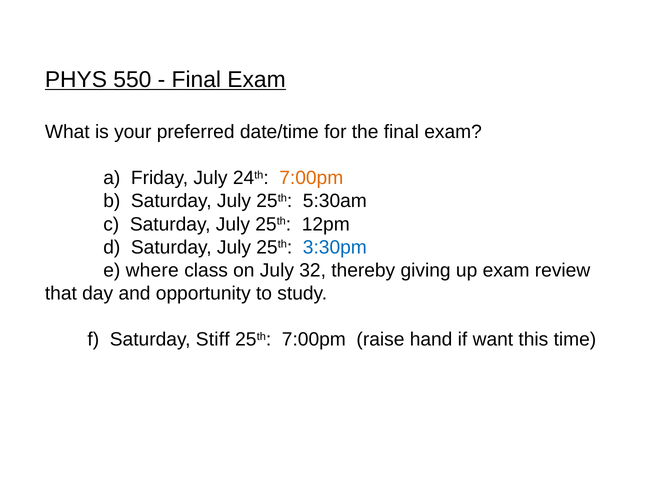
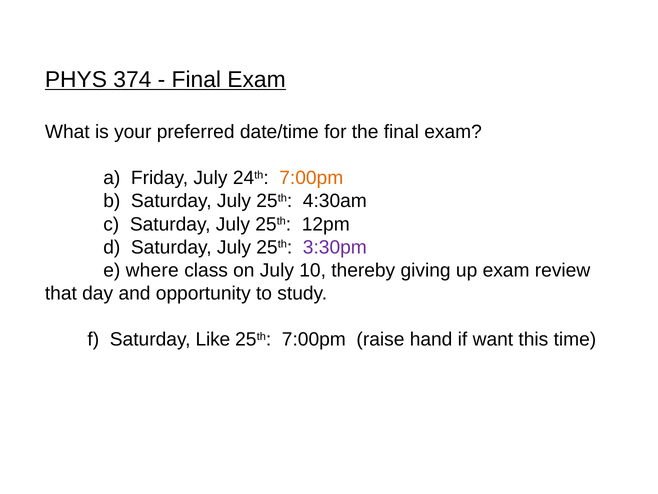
550: 550 -> 374
5:30am: 5:30am -> 4:30am
3:30pm colour: blue -> purple
32: 32 -> 10
Stiff: Stiff -> Like
